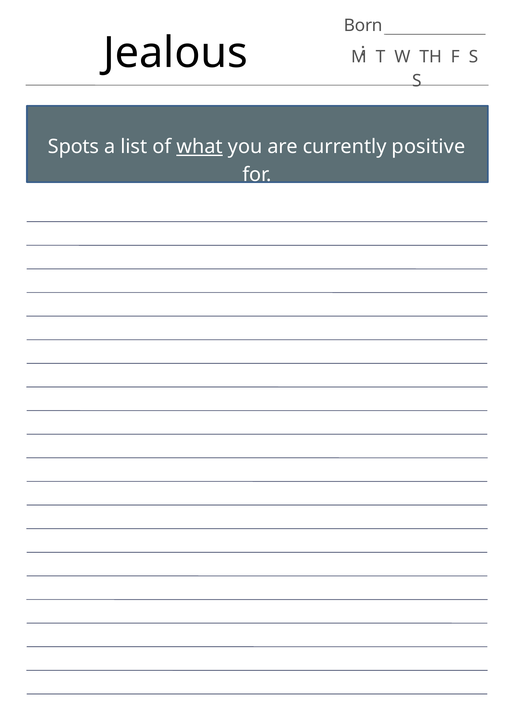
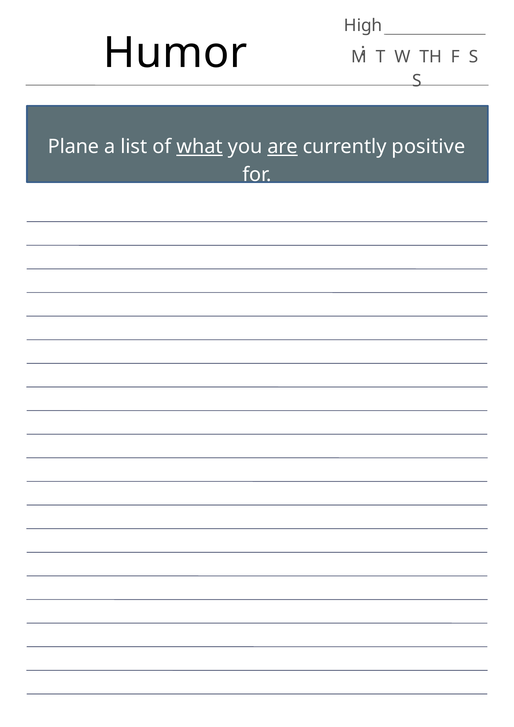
Born: Born -> High
Jealous: Jealous -> Humor
Spots: Spots -> Plane
are underline: none -> present
